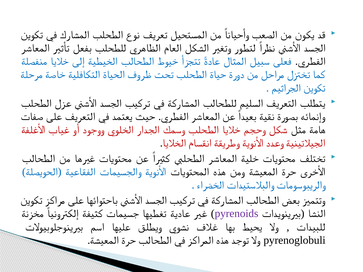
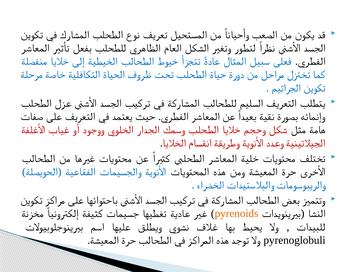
pyrenoids colour: purple -> orange
